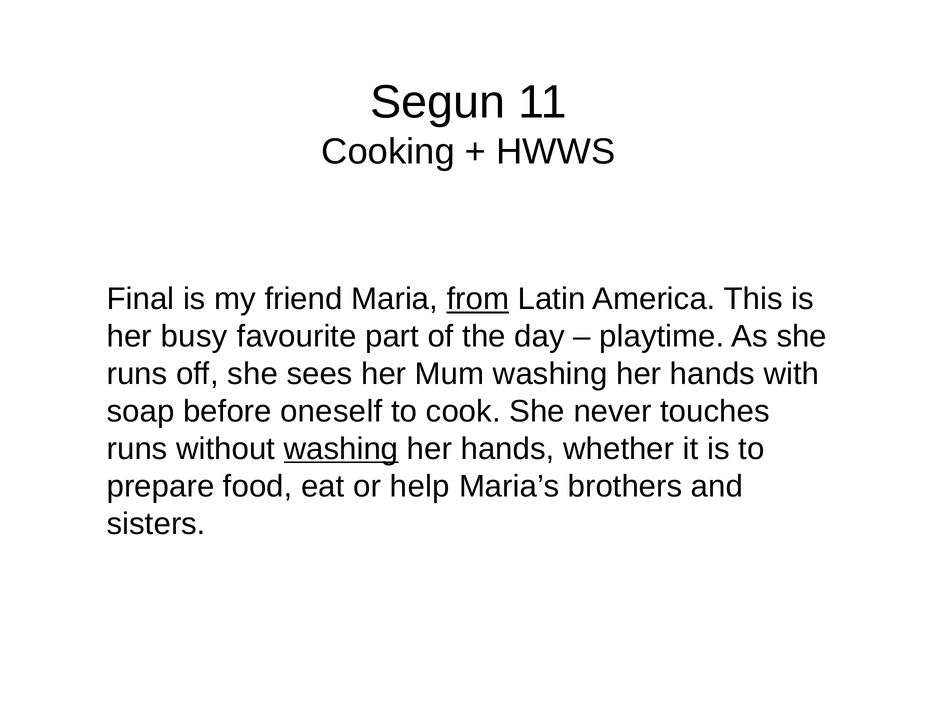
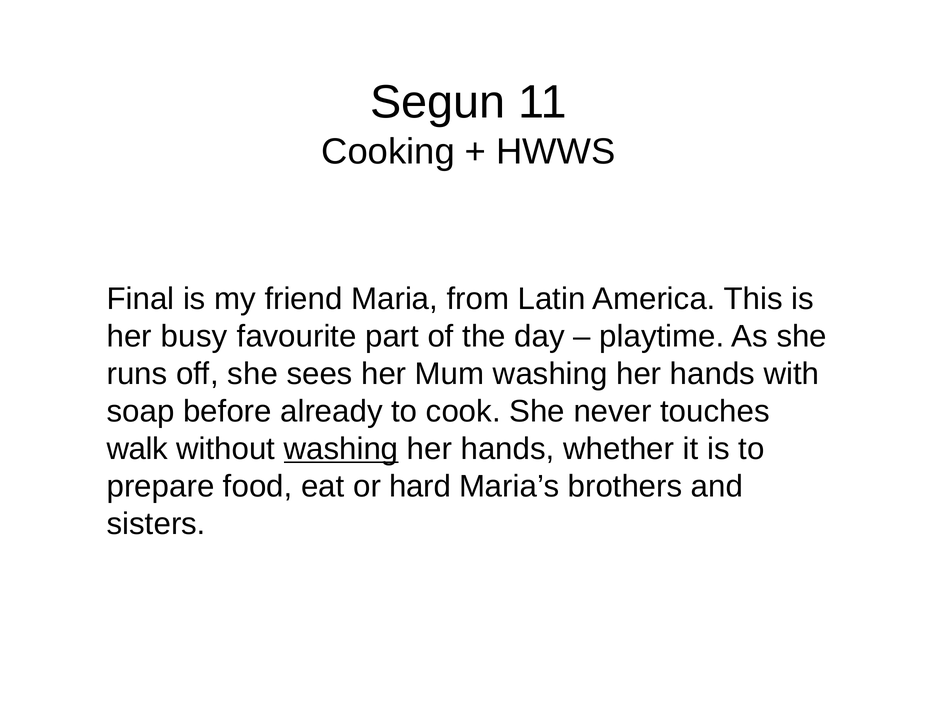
from underline: present -> none
oneself: oneself -> already
runs at (137, 449): runs -> walk
help: help -> hard
